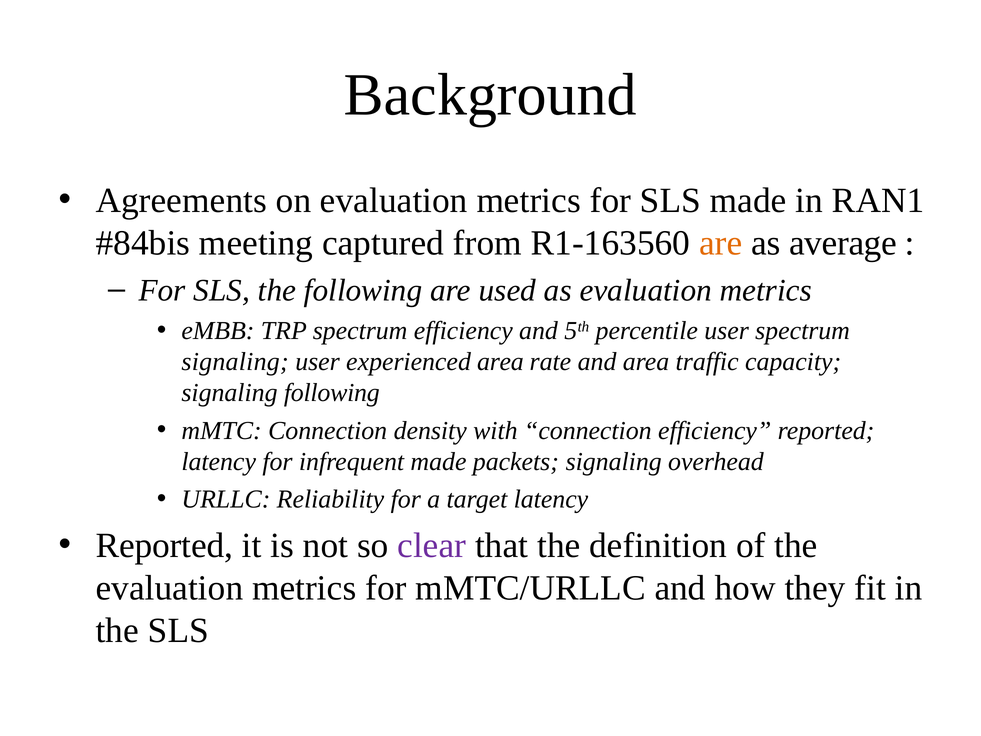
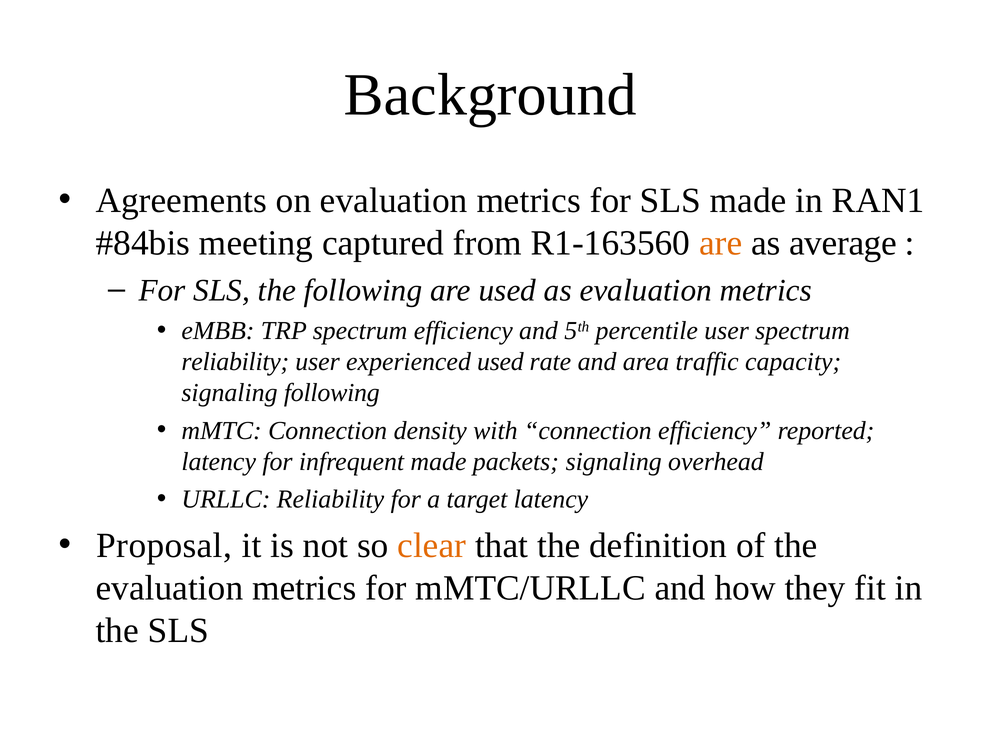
signaling at (235, 362): signaling -> reliability
experienced area: area -> used
Reported at (164, 545): Reported -> Proposal
clear colour: purple -> orange
